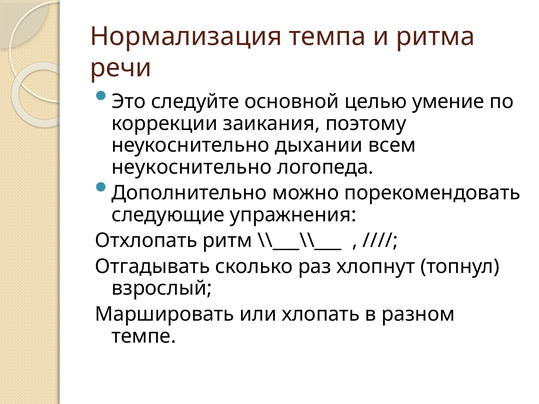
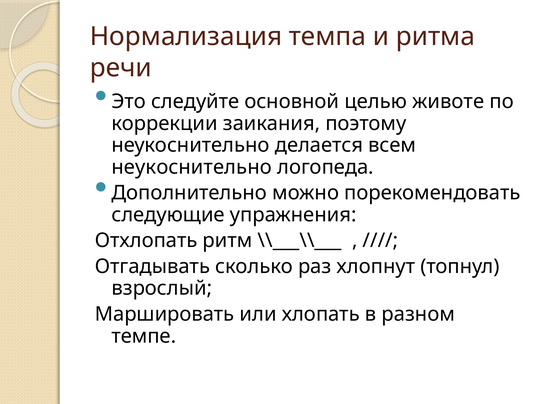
умение: умение -> животе
дыхании: дыхании -> делается
